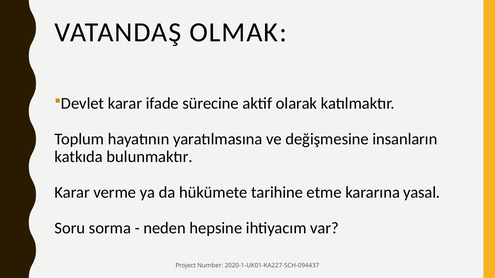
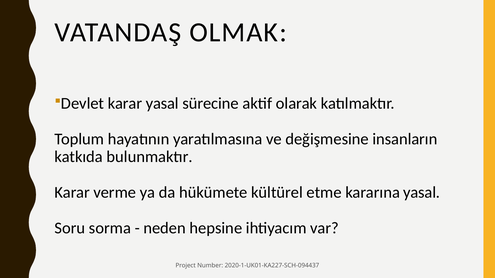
karar ifade: ifade -> yasal
tarihine: tarihine -> kültürel
